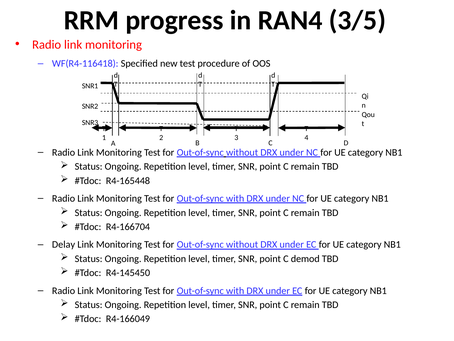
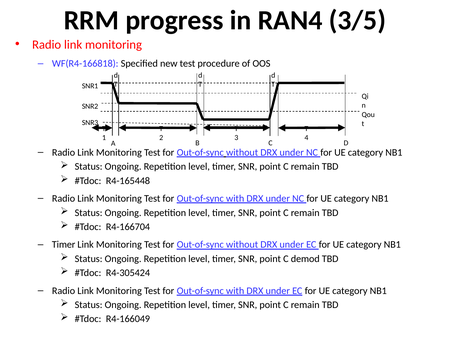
WF(R4-116418: WF(R4-116418 -> WF(R4-166818
Delay at (64, 244): Delay -> Timer
R4-145450: R4-145450 -> R4-305424
